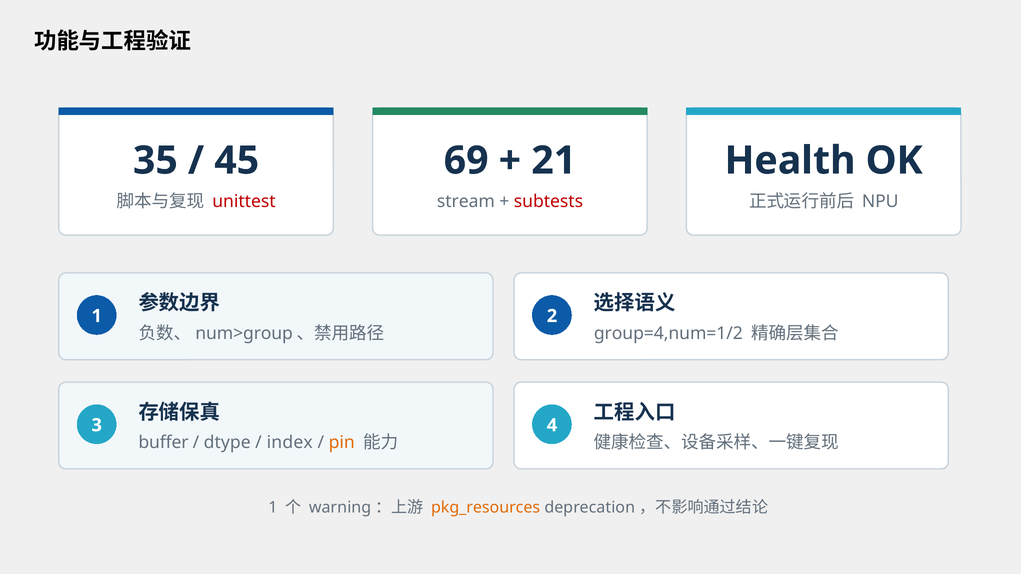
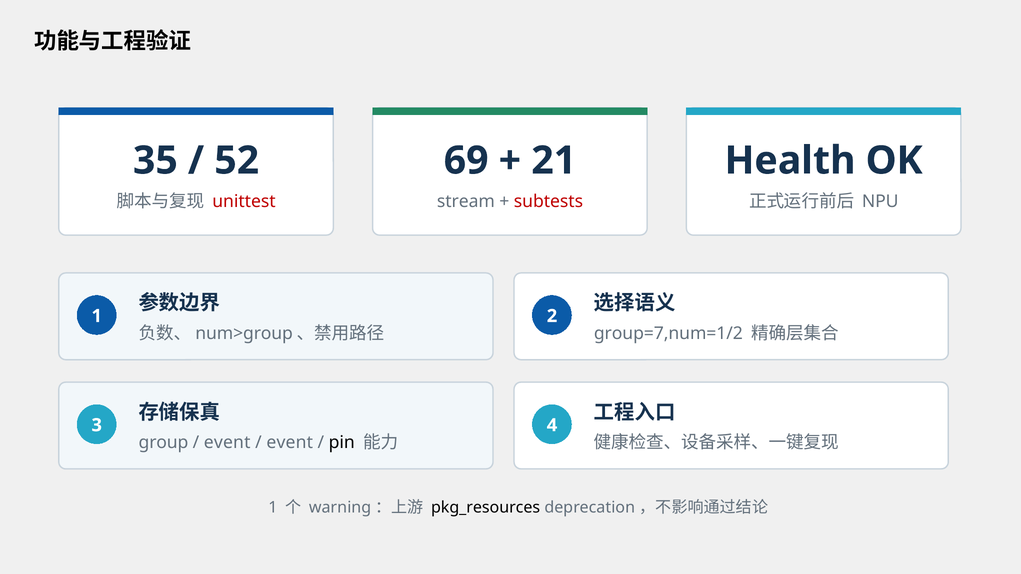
45: 45 -> 52
group=4,num=1/2: group=4,num=1/2 -> group=7,num=1/2
buffer: buffer -> group
dtype at (227, 443): dtype -> event
index at (290, 443): index -> event
pin colour: orange -> black
pkg_resources colour: orange -> black
